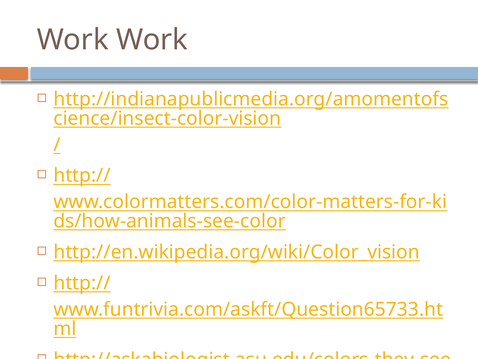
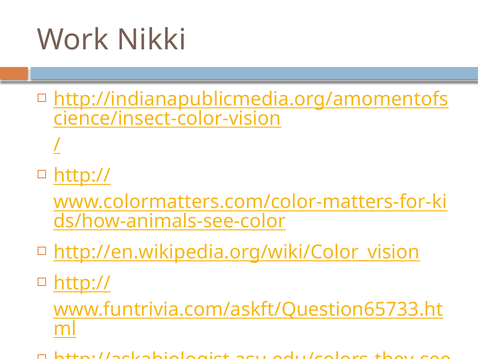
Work Work: Work -> Nikki
